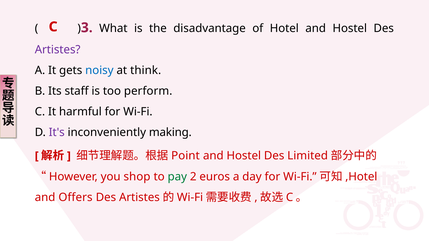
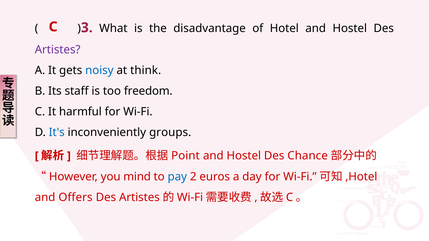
perform: perform -> freedom
It's colour: purple -> blue
making: making -> groups
Limited: Limited -> Chance
shop: shop -> mind
pay colour: green -> blue
